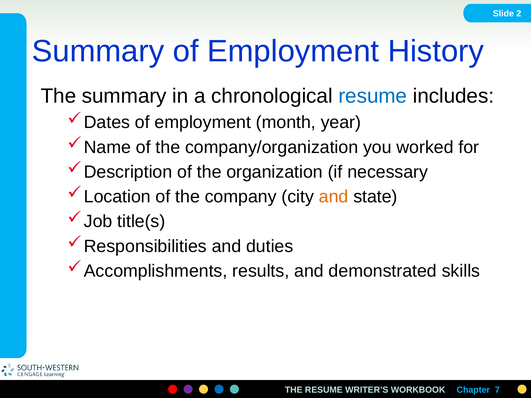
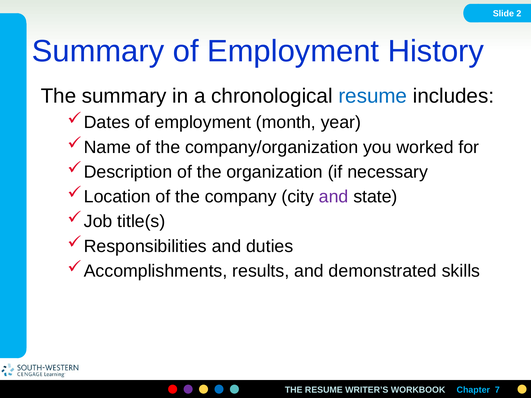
and at (334, 197) colour: orange -> purple
